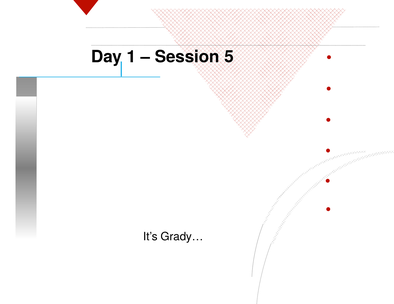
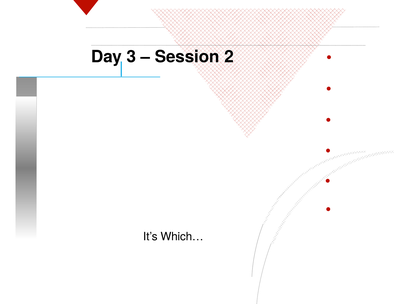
1: 1 -> 3
5: 5 -> 2
Grady…: Grady… -> Which…
